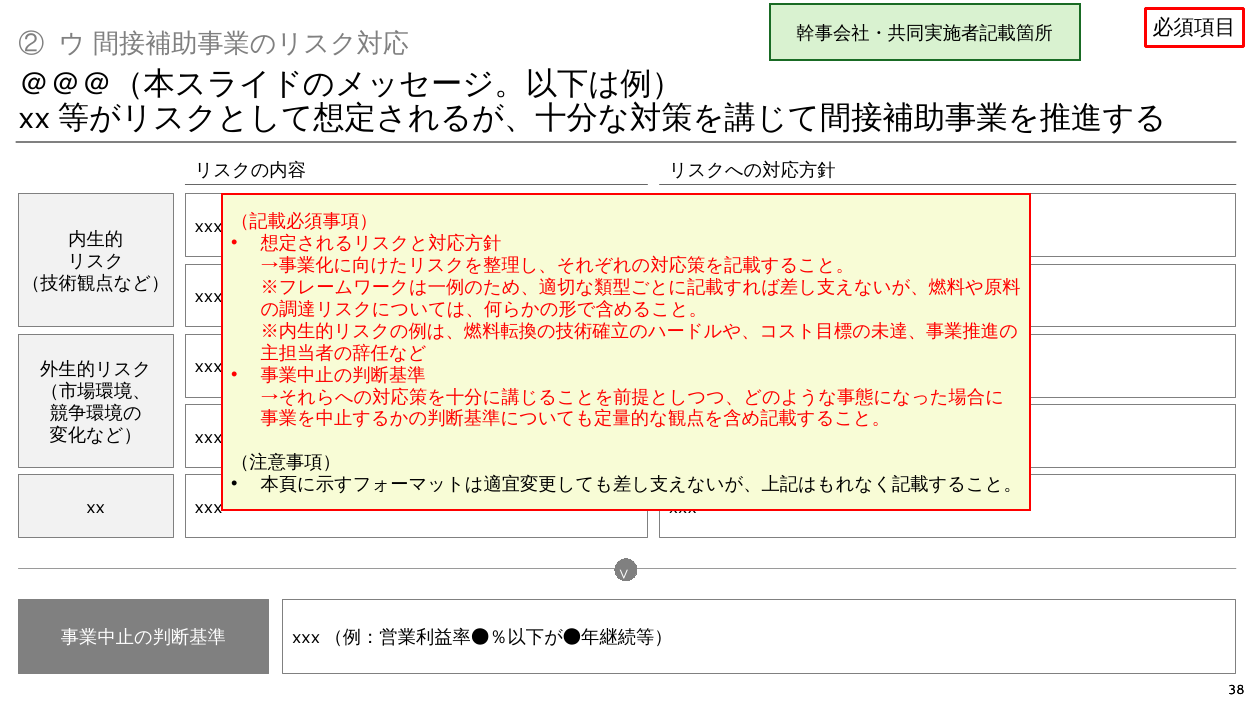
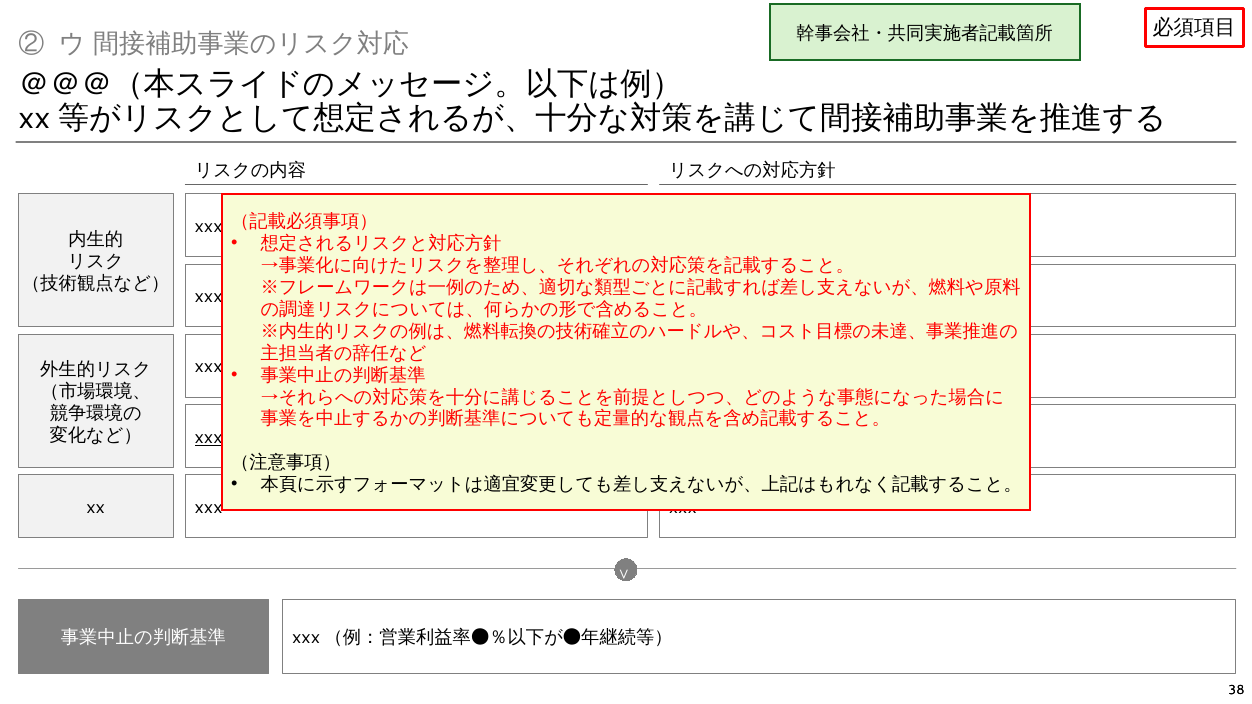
xxx at (209, 437) underline: none -> present
